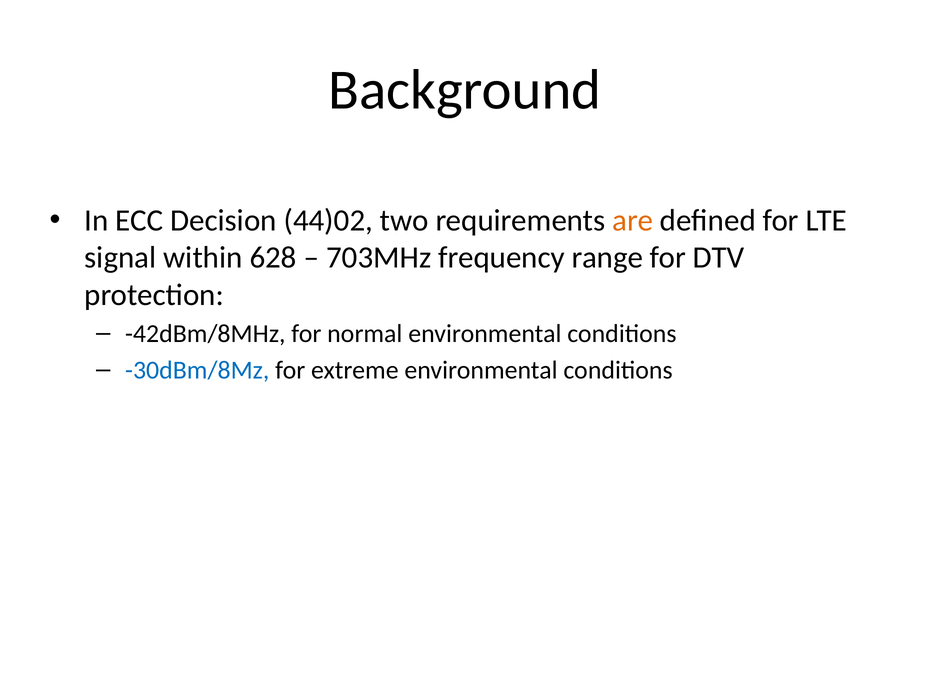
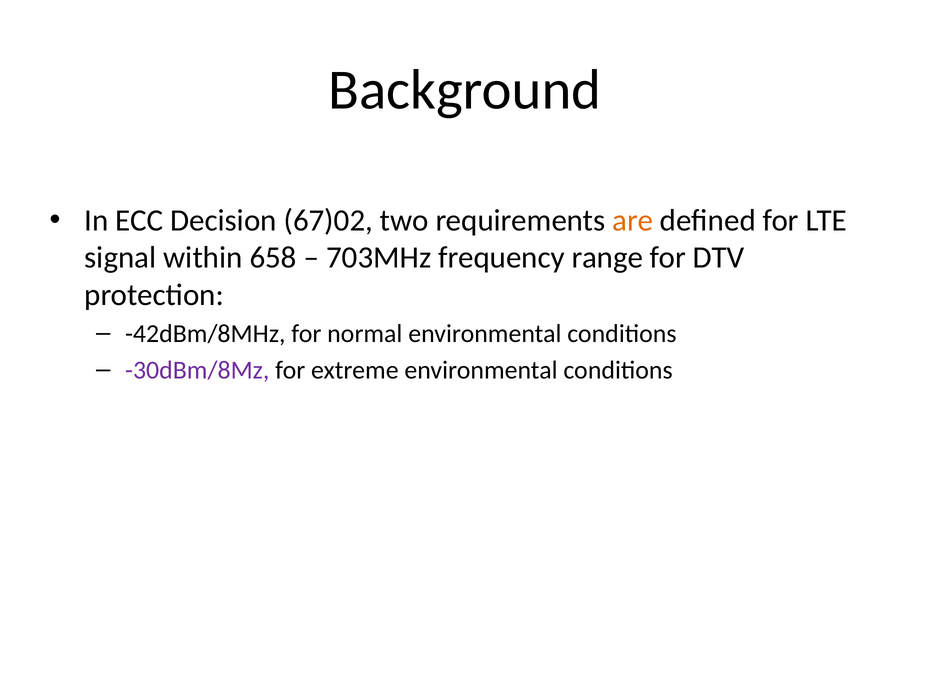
44)02: 44)02 -> 67)02
628: 628 -> 658
-30dBm/8Mz colour: blue -> purple
